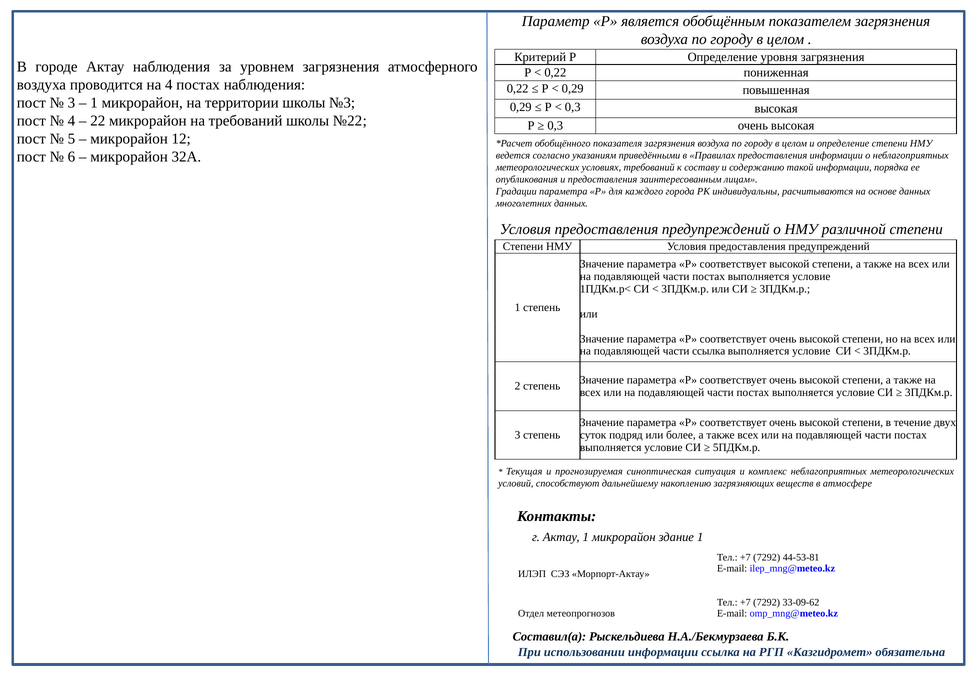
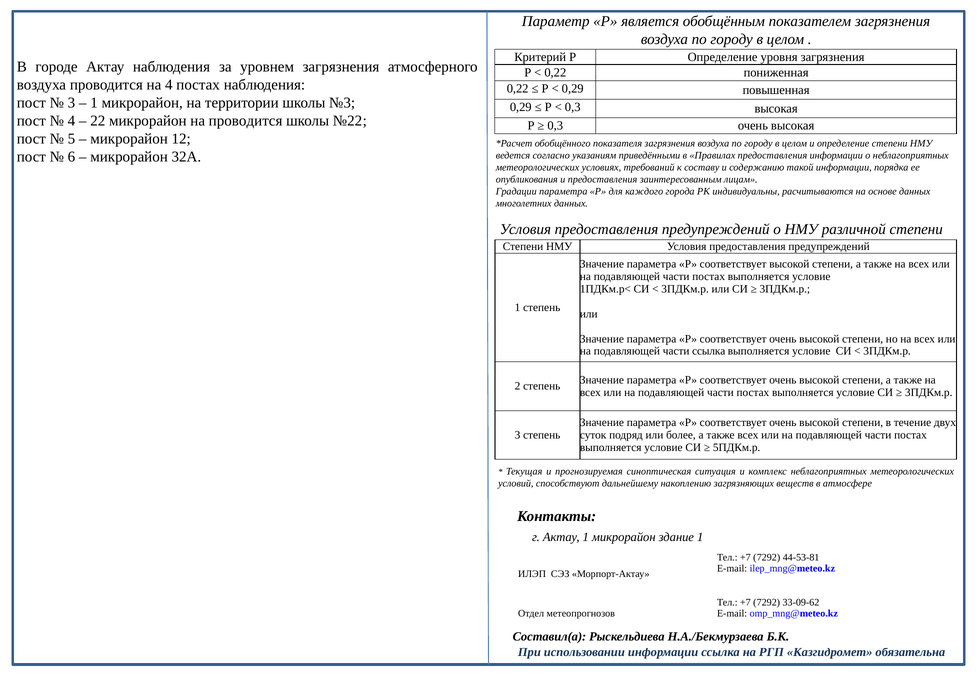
на требований: требований -> проводится
